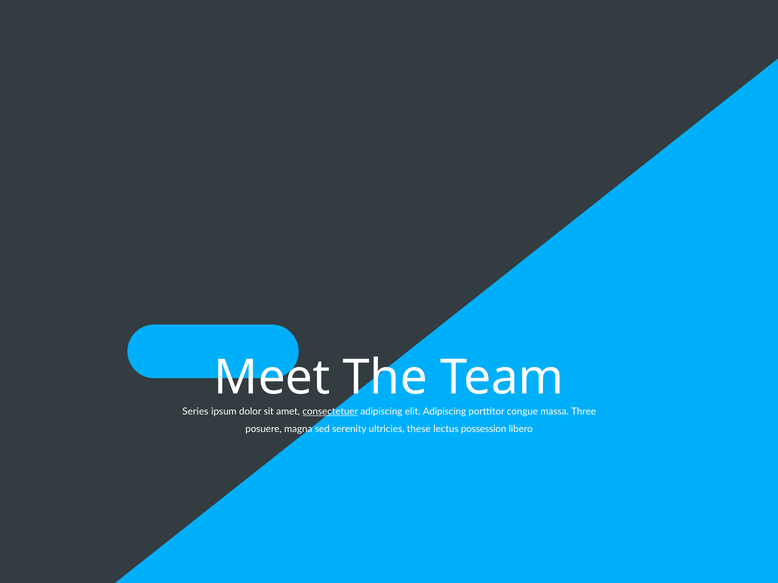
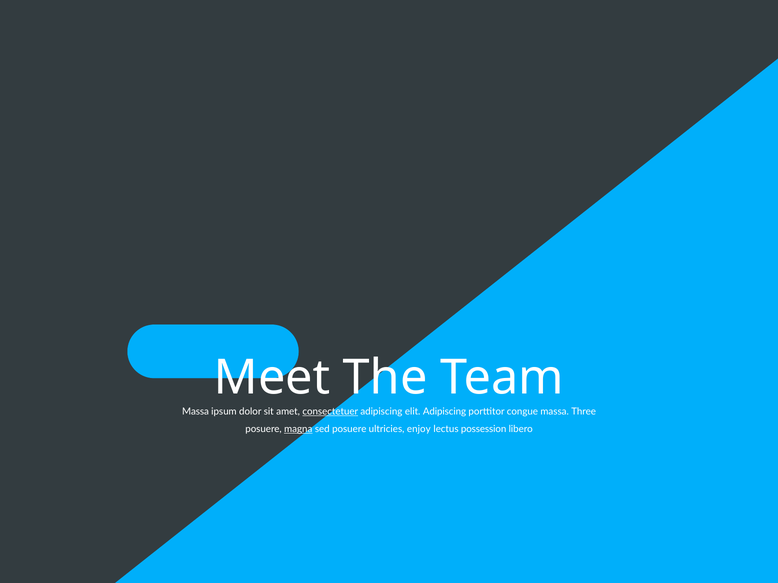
Series at (195, 412): Series -> Massa
magna underline: none -> present
sed serenity: serenity -> posuere
these: these -> enjoy
